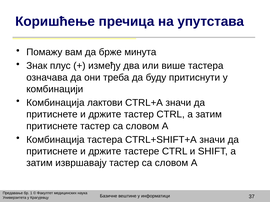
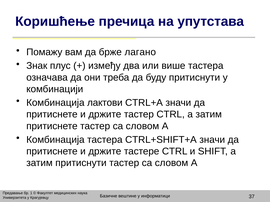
минута: минута -> лагано
затим извршавају: извршавају -> притиснути
